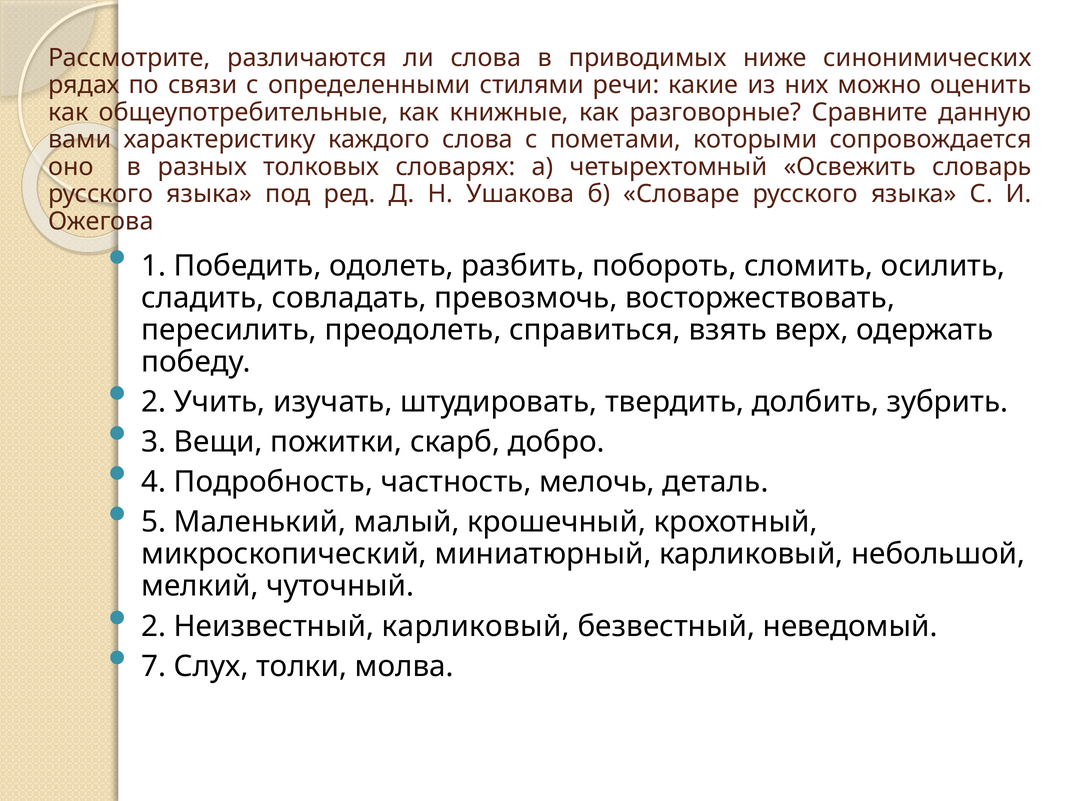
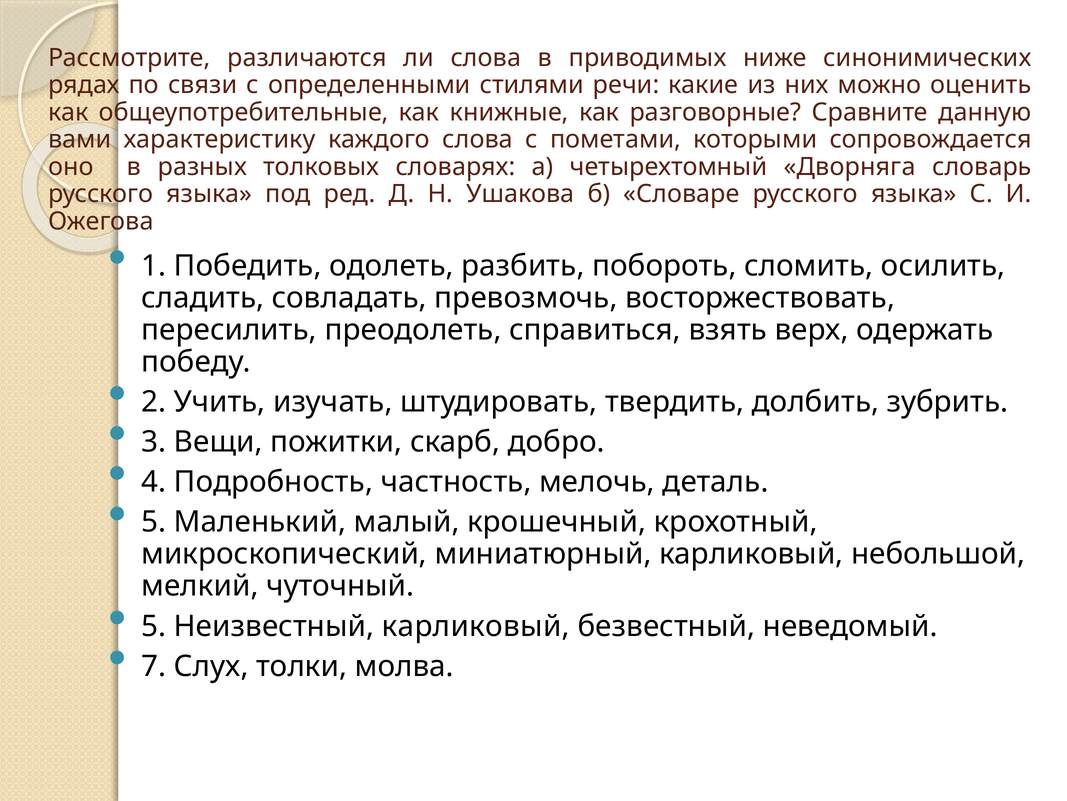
Освежить: Освежить -> Дворняга
2 at (154, 626): 2 -> 5
